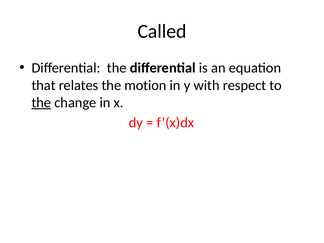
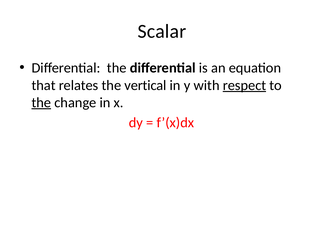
Called: Called -> Scalar
motion: motion -> vertical
respect underline: none -> present
